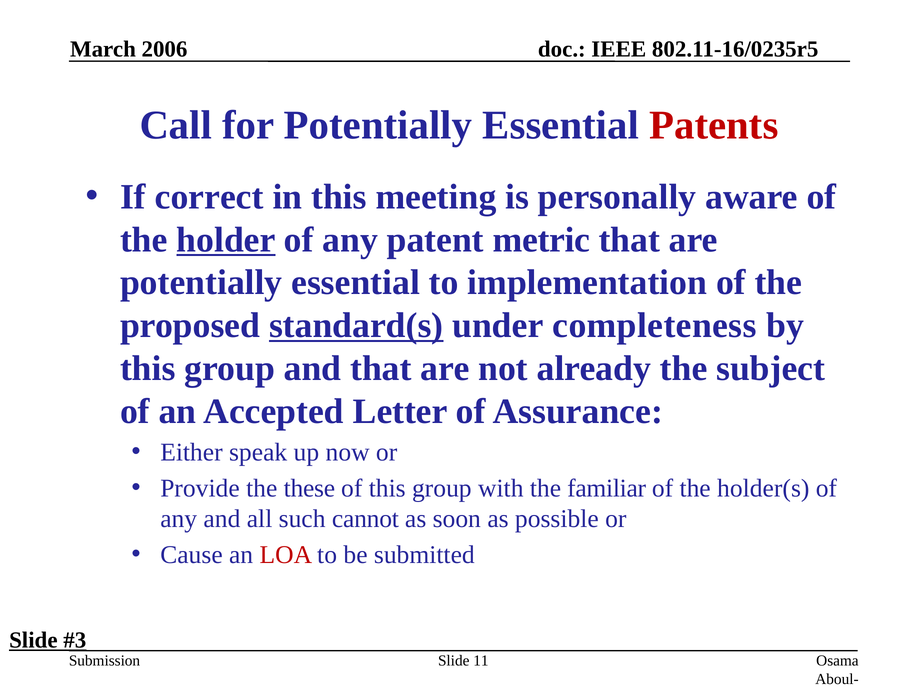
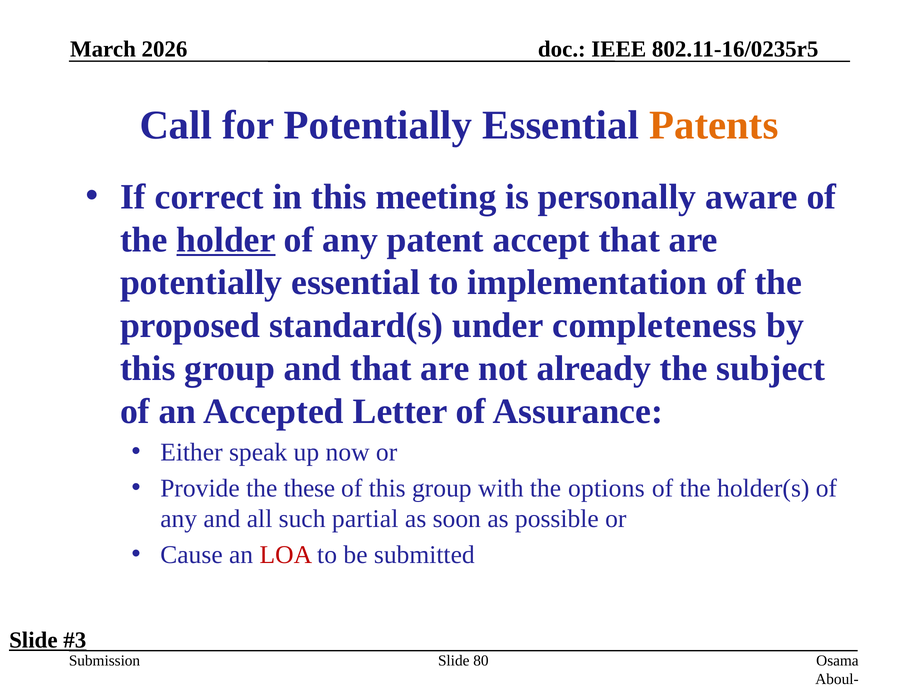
2006: 2006 -> 2026
Patents colour: red -> orange
metric: metric -> accept
standard(s underline: present -> none
familiar: familiar -> options
cannot: cannot -> partial
11: 11 -> 80
